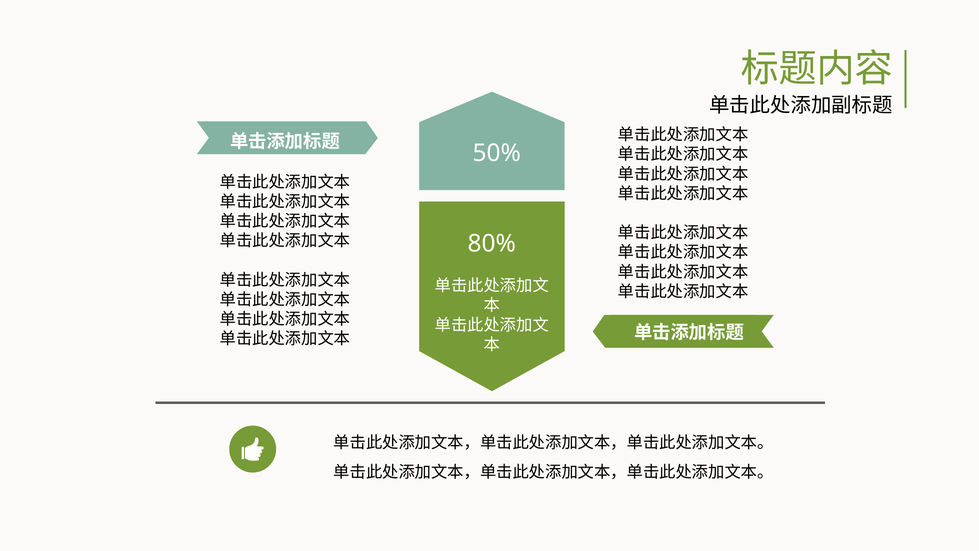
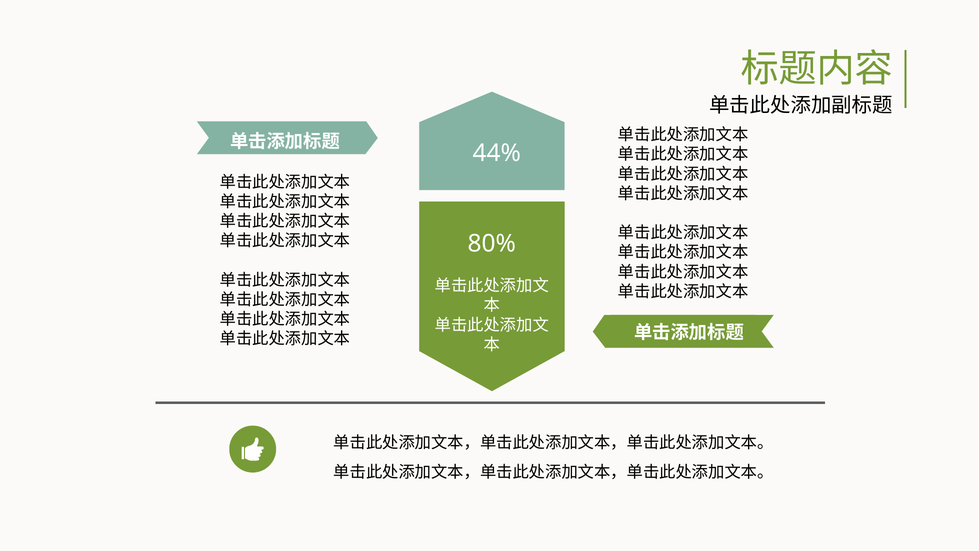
50%: 50% -> 44%
